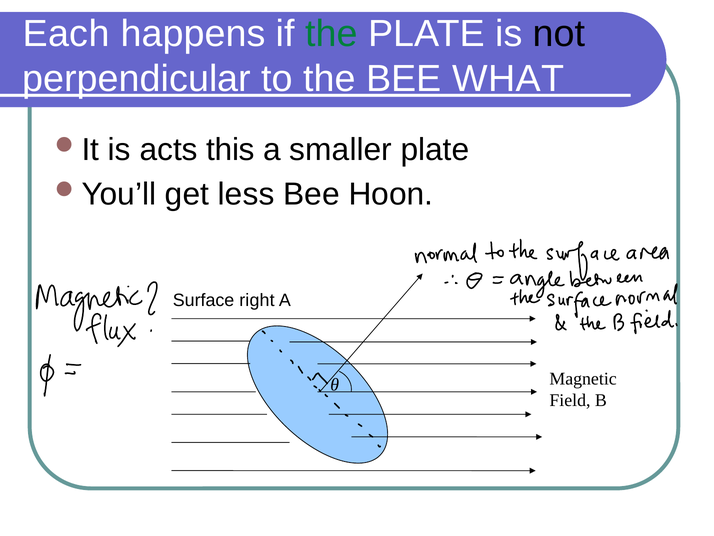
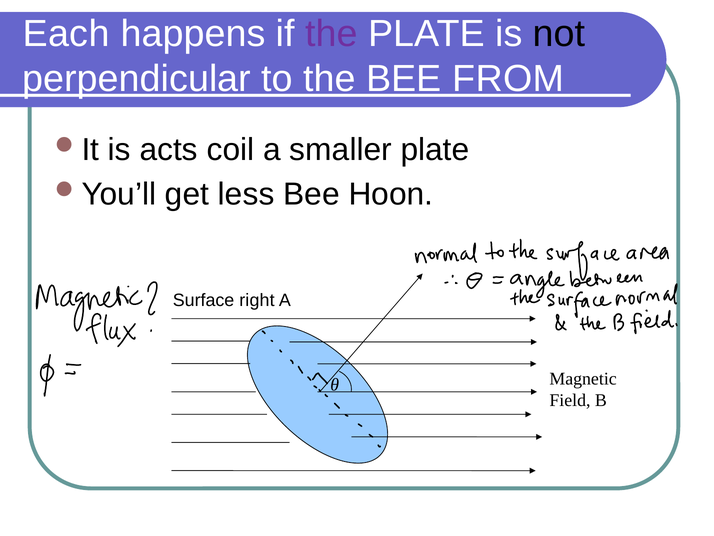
the at (331, 34) colour: green -> purple
WHAT: WHAT -> FROM
this: this -> coil
